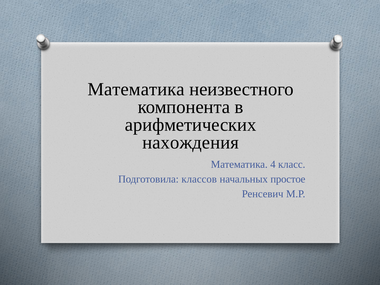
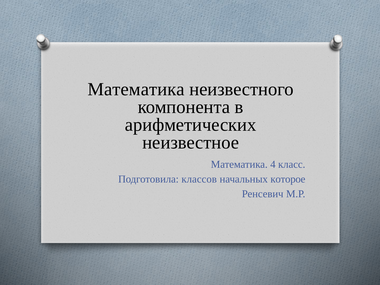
нахождения: нахождения -> неизвестное
простое: простое -> которое
